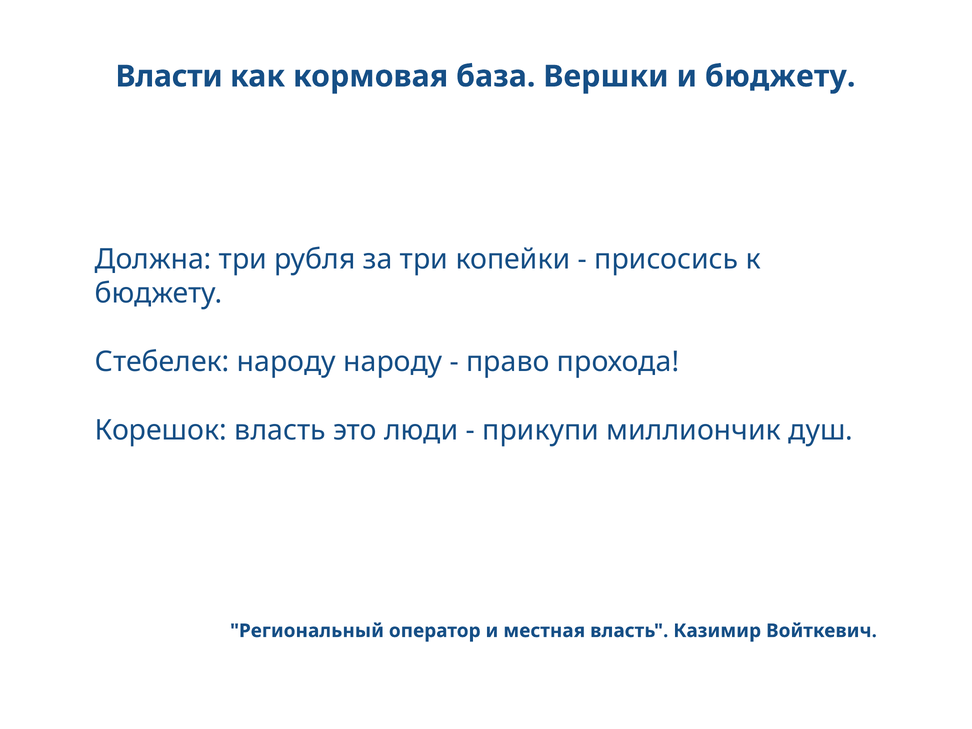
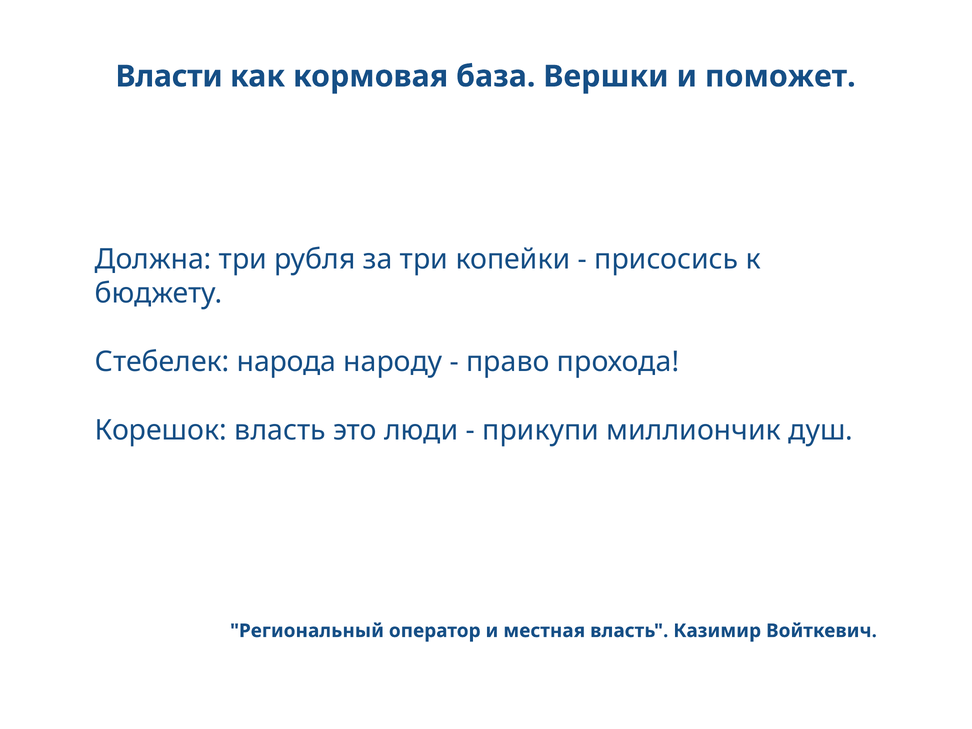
и бюджету: бюджету -> поможет
Стебелек народу: народу -> народа
